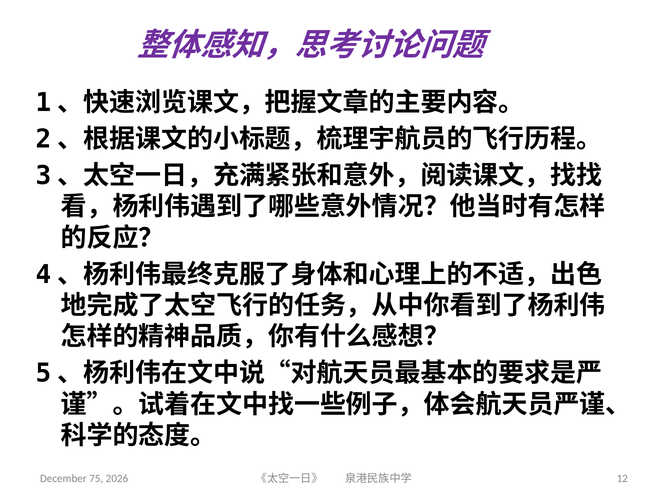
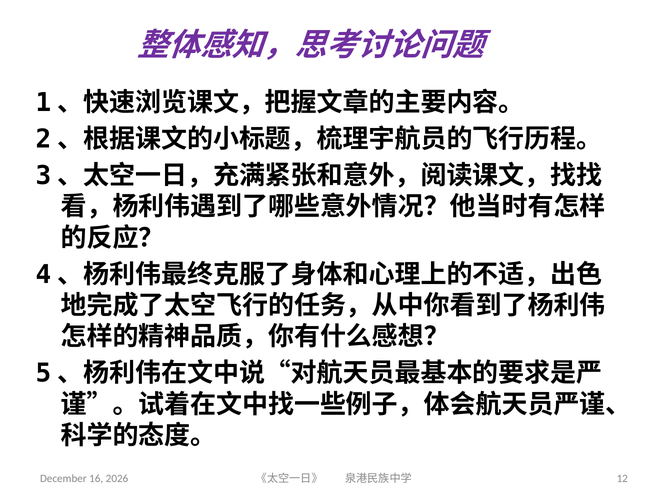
75: 75 -> 16
